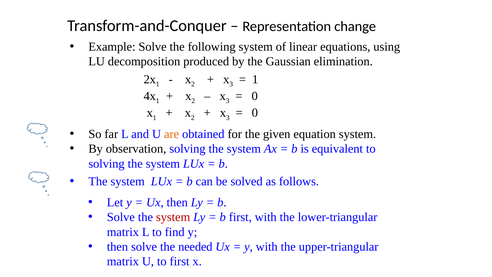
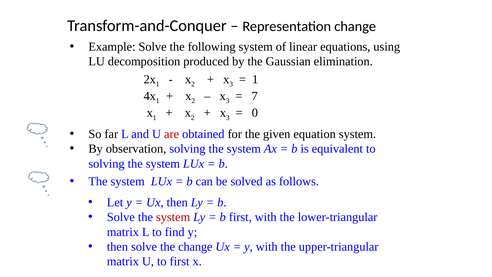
0 at (255, 96): 0 -> 7
are colour: orange -> red
the needed: needed -> change
